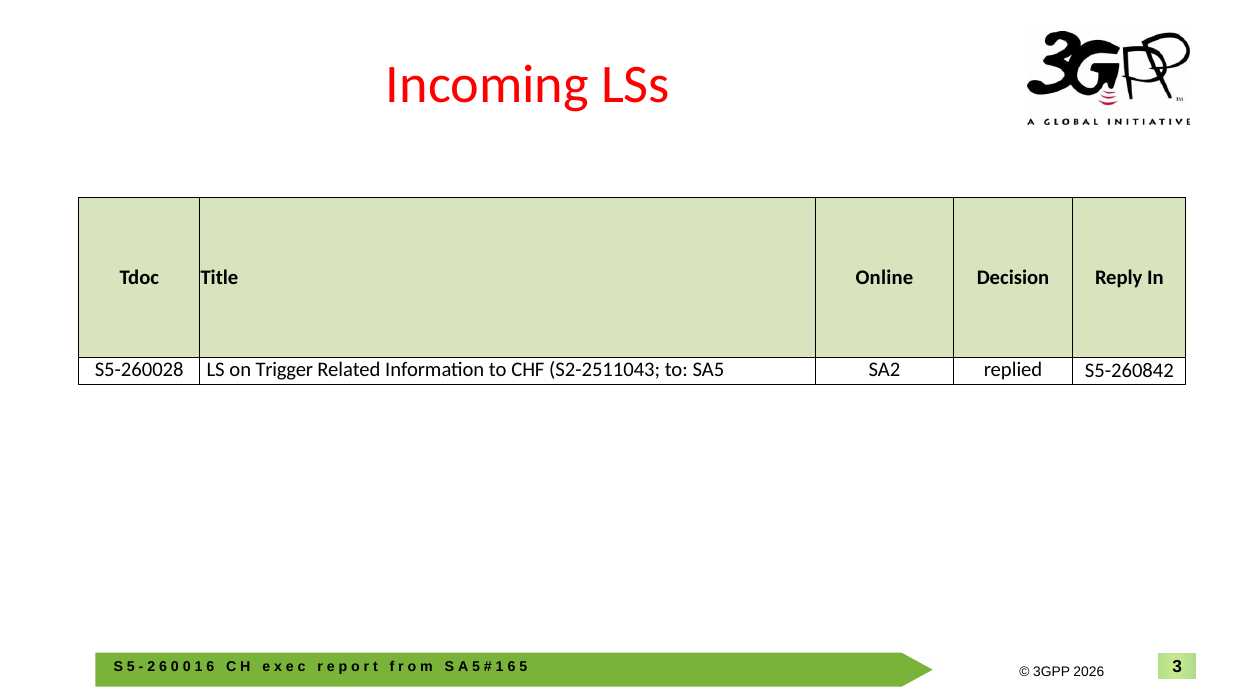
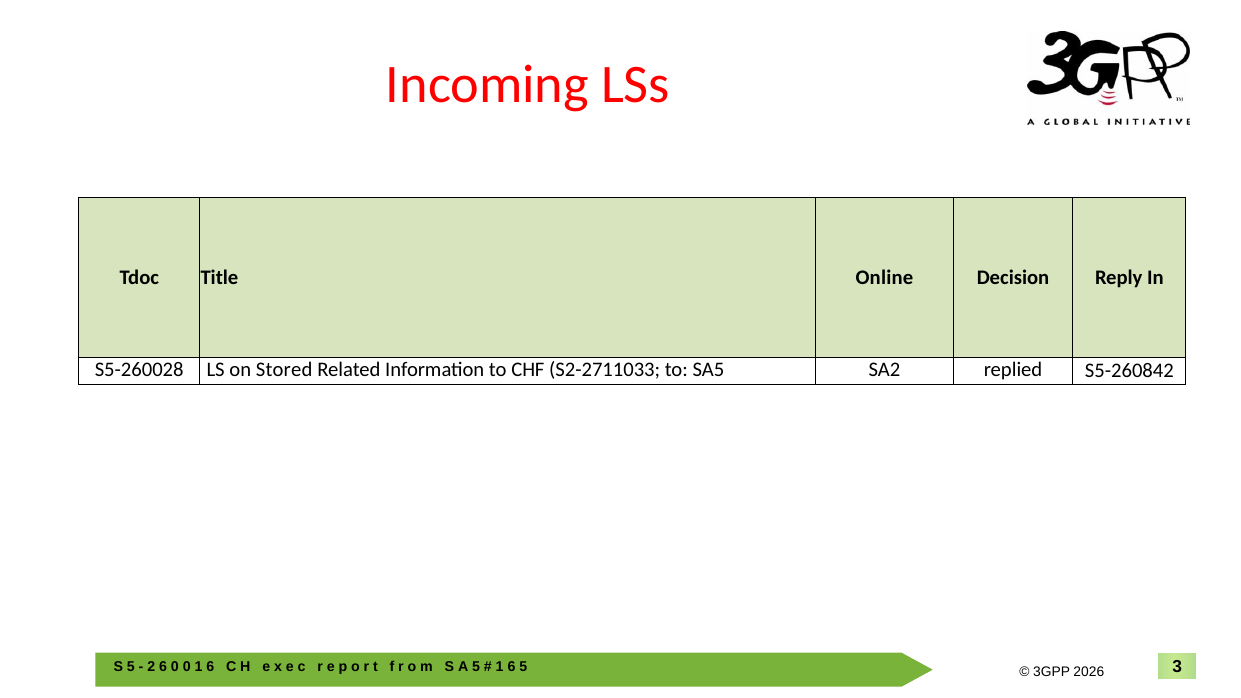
Trigger: Trigger -> Stored
S2-2511043: S2-2511043 -> S2-2711033
